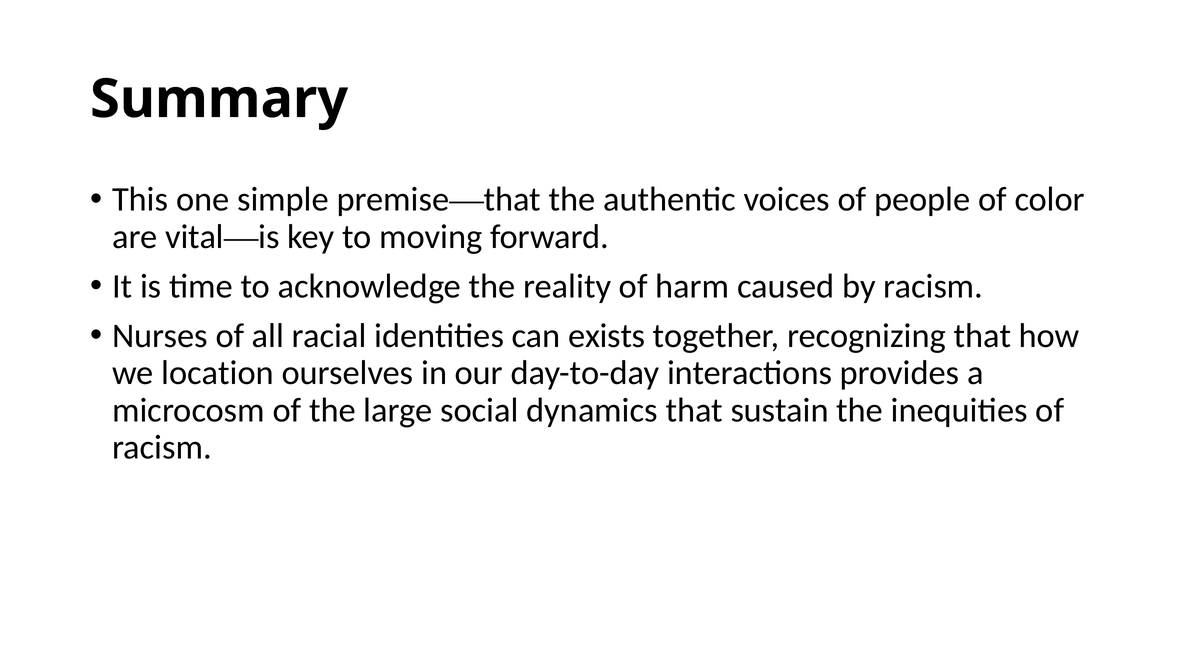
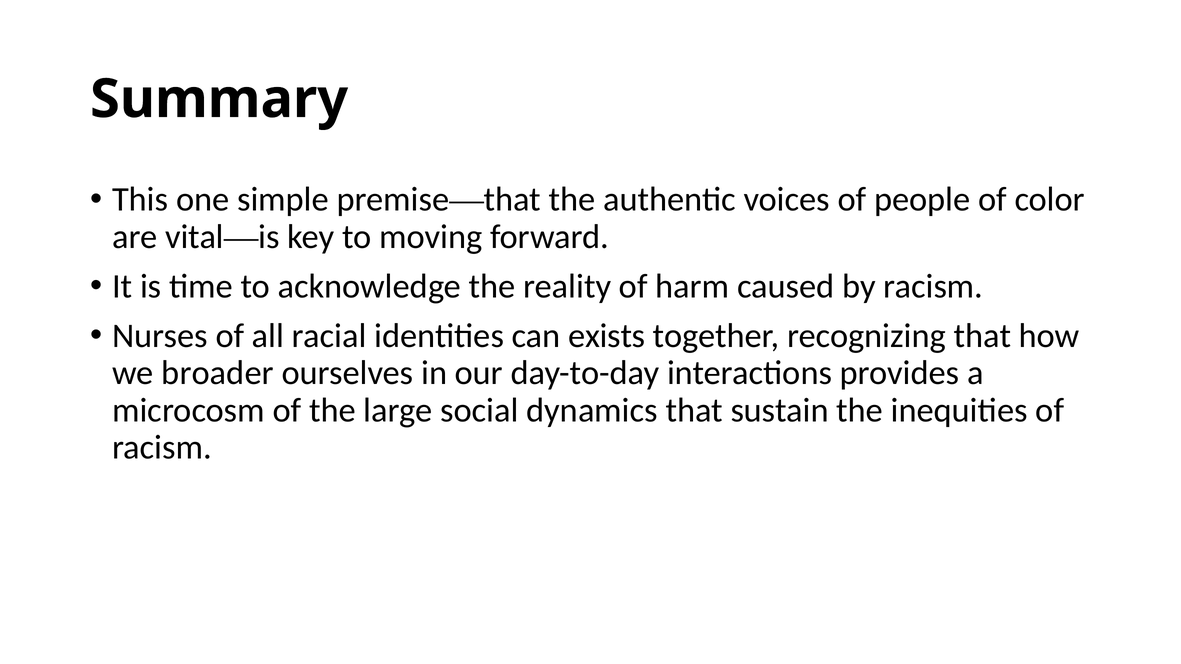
location: location -> broader
